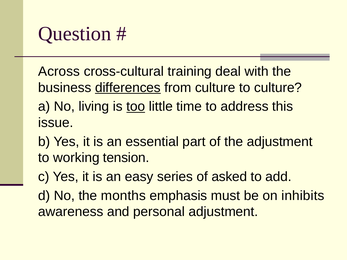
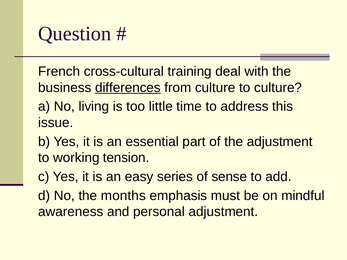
Across: Across -> French
too underline: present -> none
asked: asked -> sense
inhibits: inhibits -> mindful
